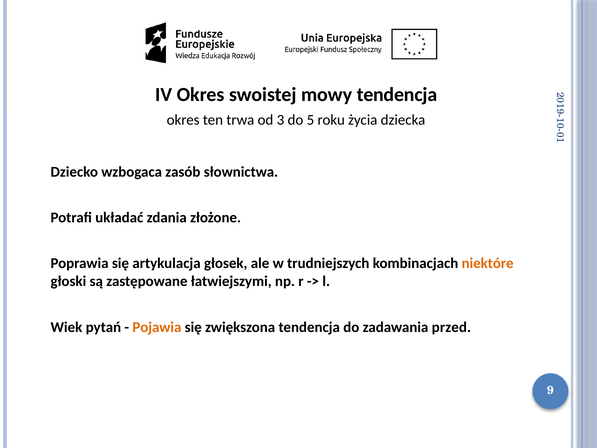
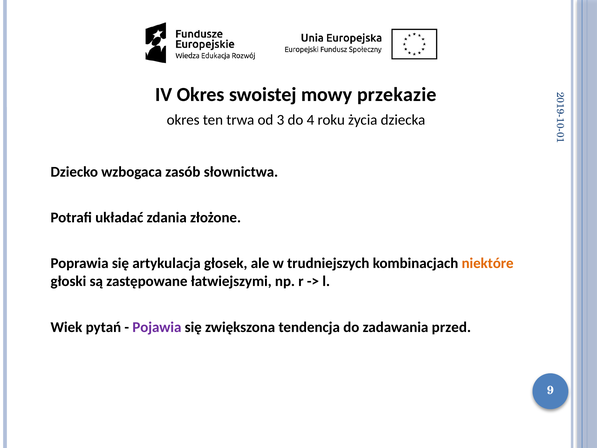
mowy tendencja: tendencja -> przekazie
5: 5 -> 4
Pojawia colour: orange -> purple
